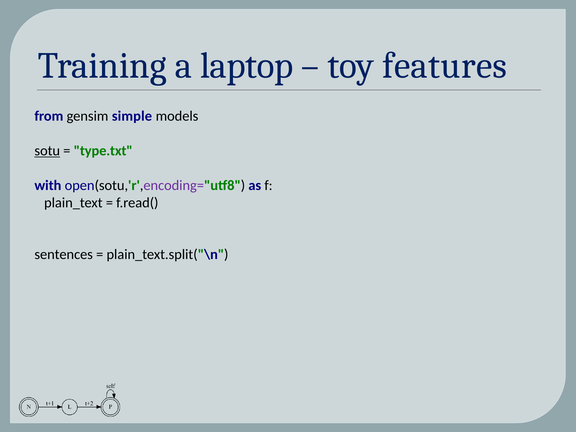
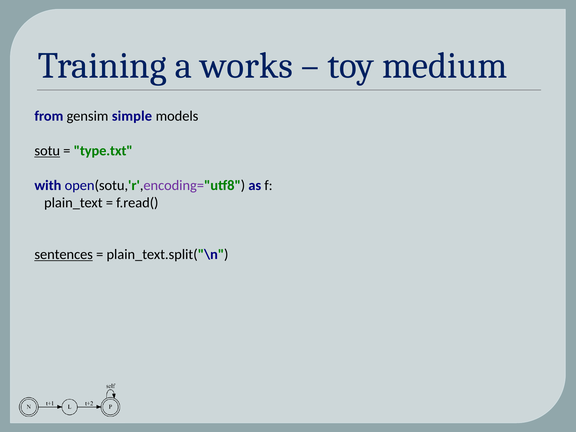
laptop: laptop -> works
features: features -> medium
sentences underline: none -> present
